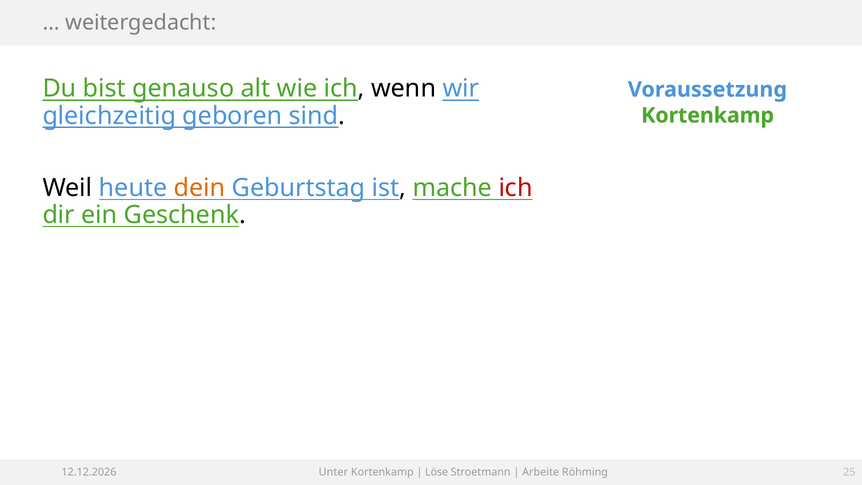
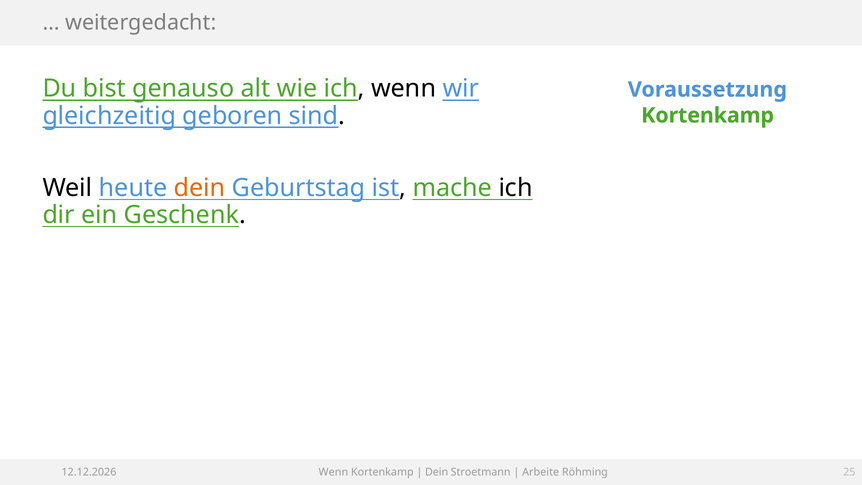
ich at (516, 188) colour: red -> black
Unter at (333, 472): Unter -> Wenn
Löse at (437, 472): Löse -> Dein
